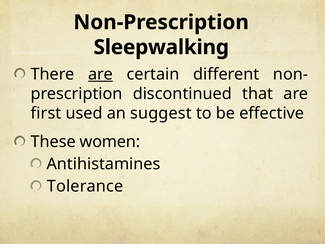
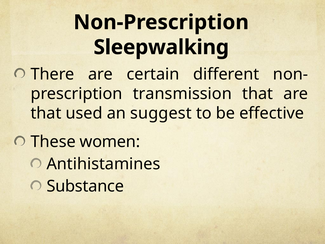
are at (101, 74) underline: present -> none
discontinued: discontinued -> transmission
first at (46, 113): first -> that
Tolerance: Tolerance -> Substance
